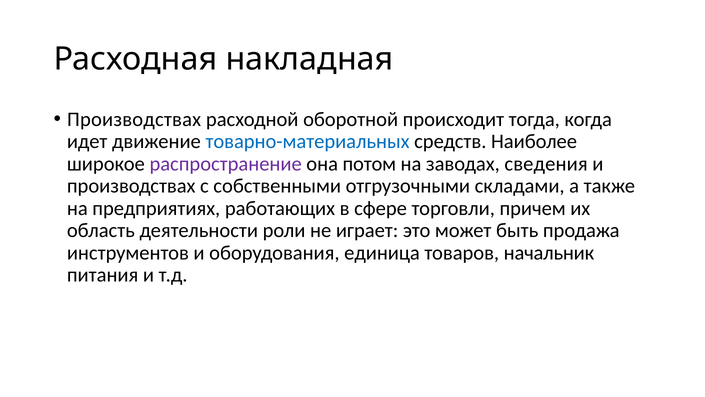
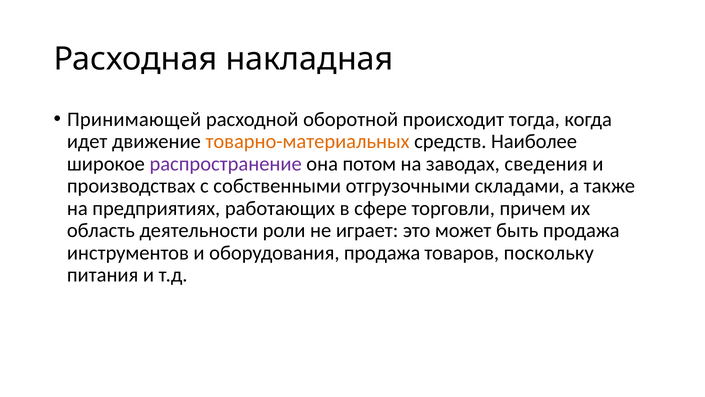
Производствах at (134, 119): Производствах -> Принимающей
товарно-материальных colour: blue -> orange
оборудования единица: единица -> продажа
начальник: начальник -> поскольку
